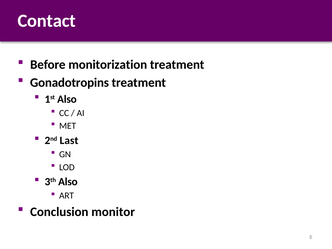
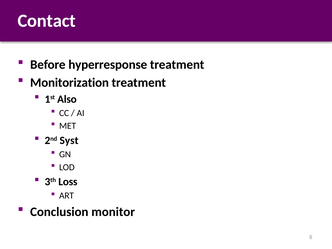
monitorization: monitorization -> hyperresponse
Gonadotropins: Gonadotropins -> Monitorization
Last: Last -> Syst
3th Also: Also -> Loss
